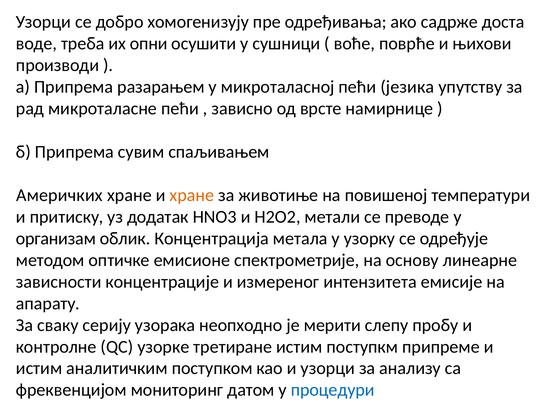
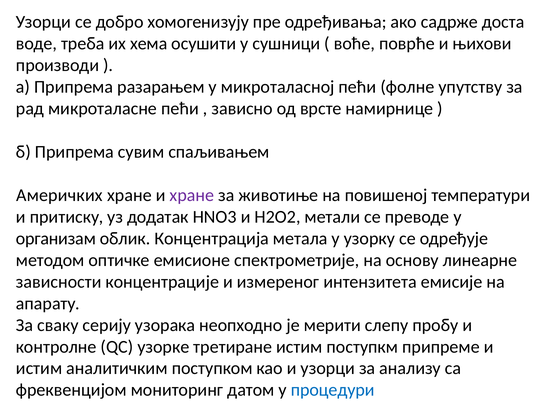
опни: опни -> хема
језика: језика -> фолне
хране at (192, 195) colour: orange -> purple
